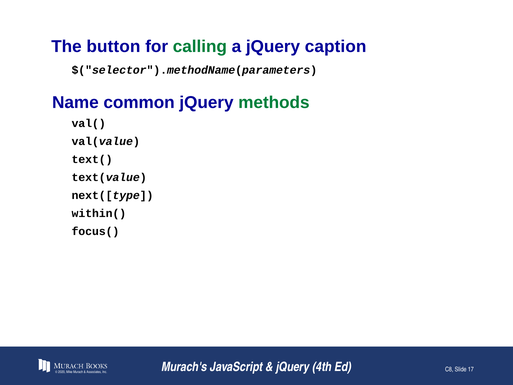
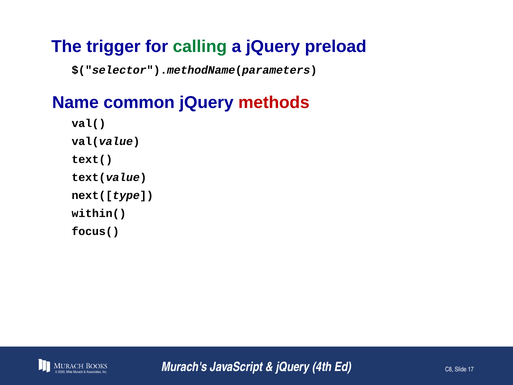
button: button -> trigger
caption: caption -> preload
methods colour: green -> red
